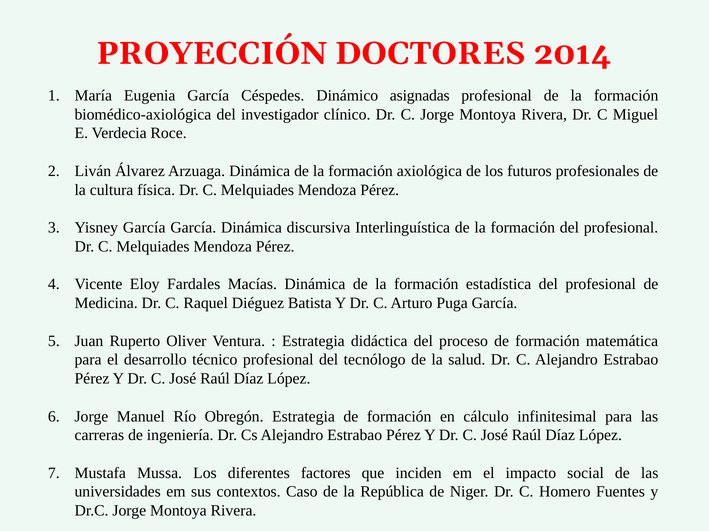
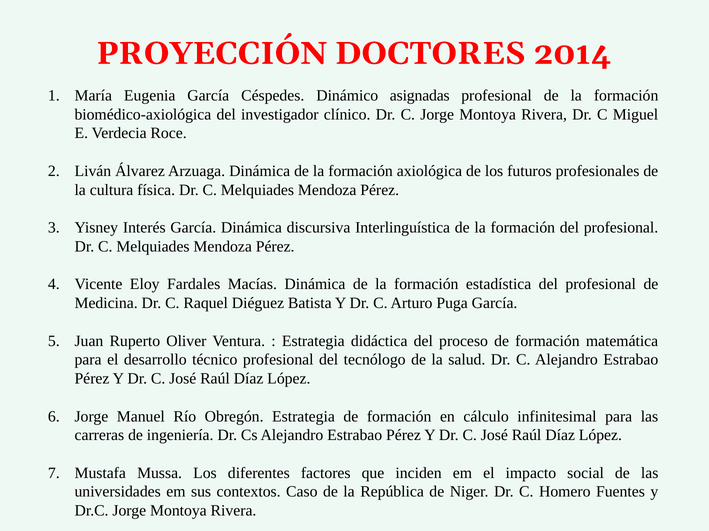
Yisney García: García -> Interés
